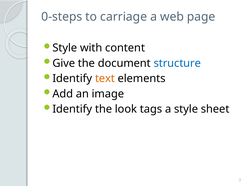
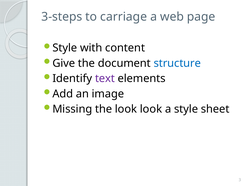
0-steps: 0-steps -> 3-steps
text colour: orange -> purple
Identify at (72, 109): Identify -> Missing
look tags: tags -> look
